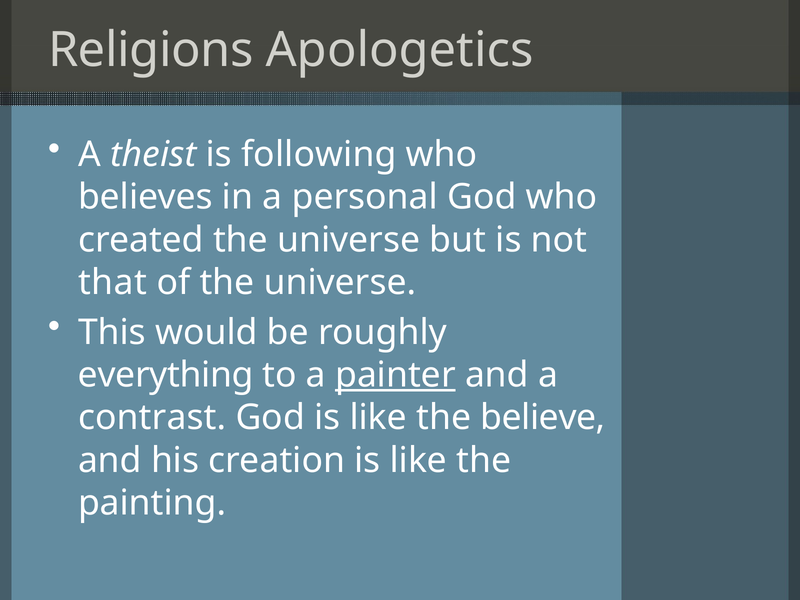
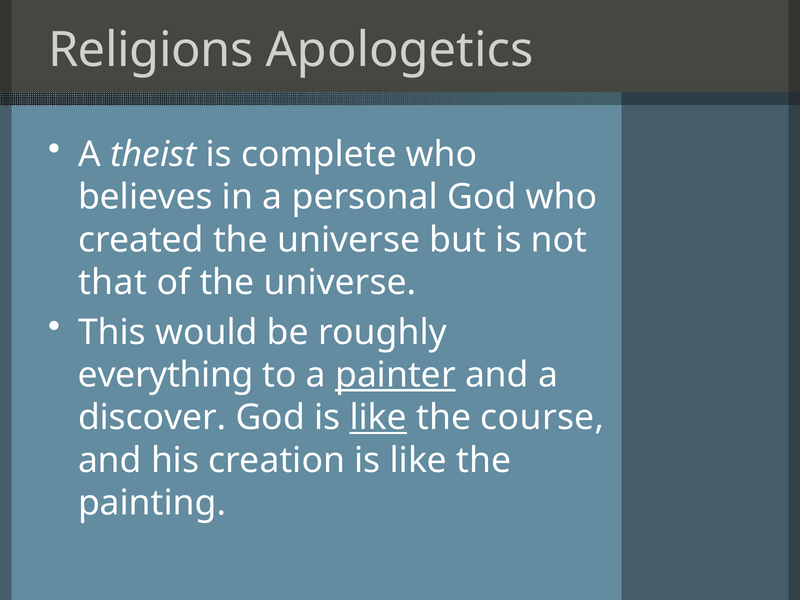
following: following -> complete
contrast: contrast -> discover
like at (378, 418) underline: none -> present
believe: believe -> course
